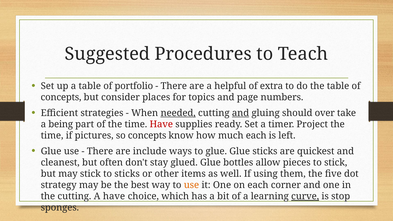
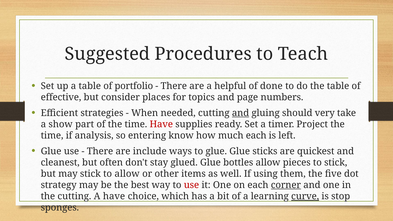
extra: extra -> done
concepts at (61, 97): concepts -> effective
needed underline: present -> none
over: over -> very
being: being -> show
pictures: pictures -> analysis
so concepts: concepts -> entering
to sticks: sticks -> allow
use at (191, 185) colour: orange -> red
corner underline: none -> present
